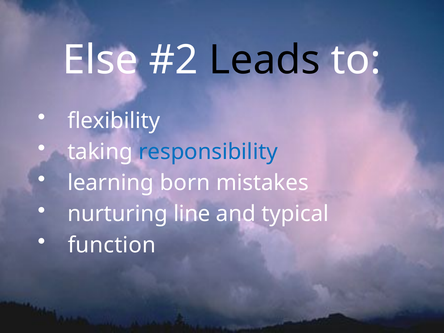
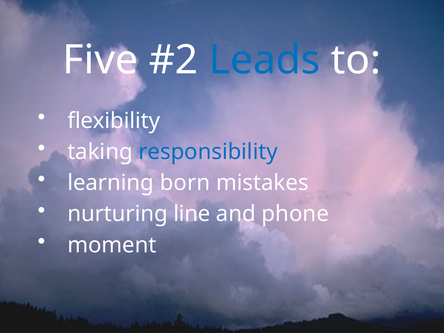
Else: Else -> Five
Leads colour: black -> blue
typical: typical -> phone
function: function -> moment
